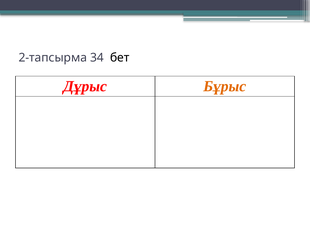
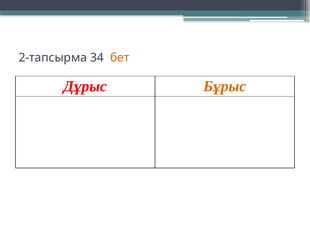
бет colour: black -> orange
